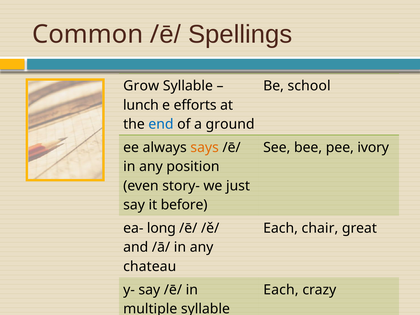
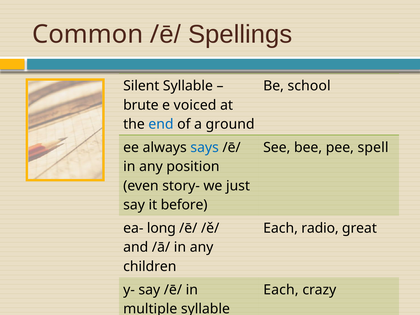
Grow: Grow -> Silent
lunch: lunch -> brute
efforts: efforts -> voiced
says colour: orange -> blue
ivory: ivory -> spell
chair: chair -> radio
chateau: chateau -> children
